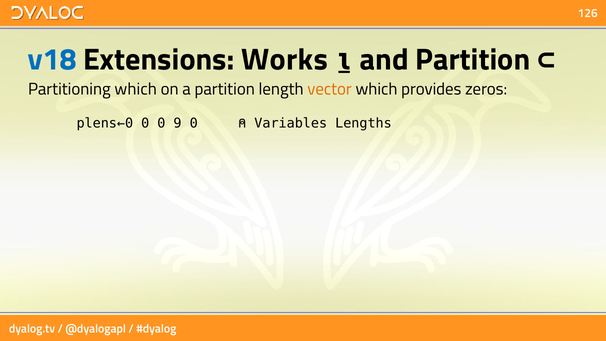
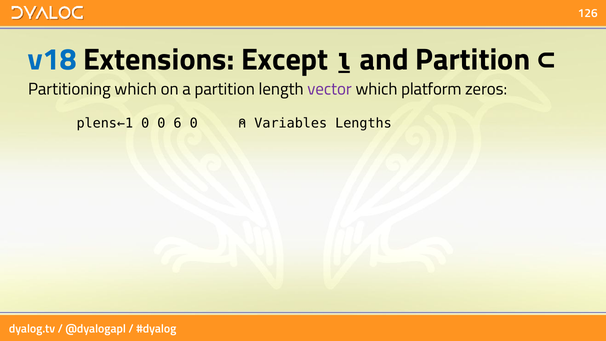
Works: Works -> Except
vector colour: orange -> purple
provides: provides -> platform
plens←0: plens←0 -> plens←1
9: 9 -> 6
